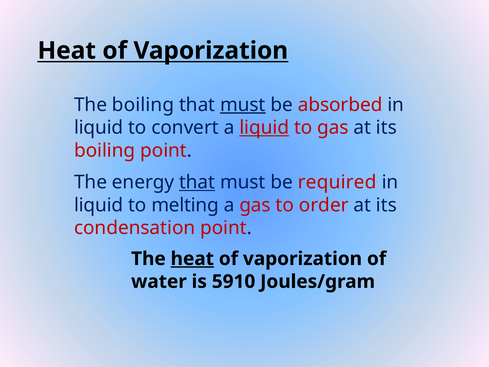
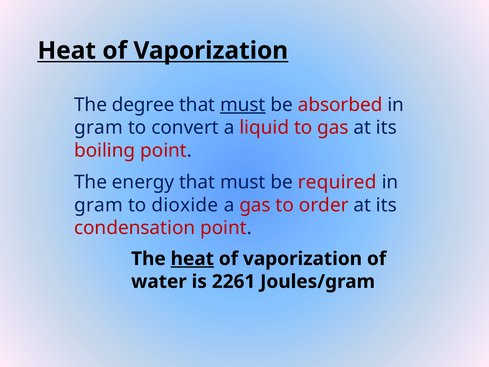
The boiling: boiling -> degree
liquid at (99, 128): liquid -> gram
liquid at (264, 128) underline: present -> none
that at (197, 182) underline: present -> none
liquid at (99, 205): liquid -> gram
melting: melting -> dioxide
5910: 5910 -> 2261
